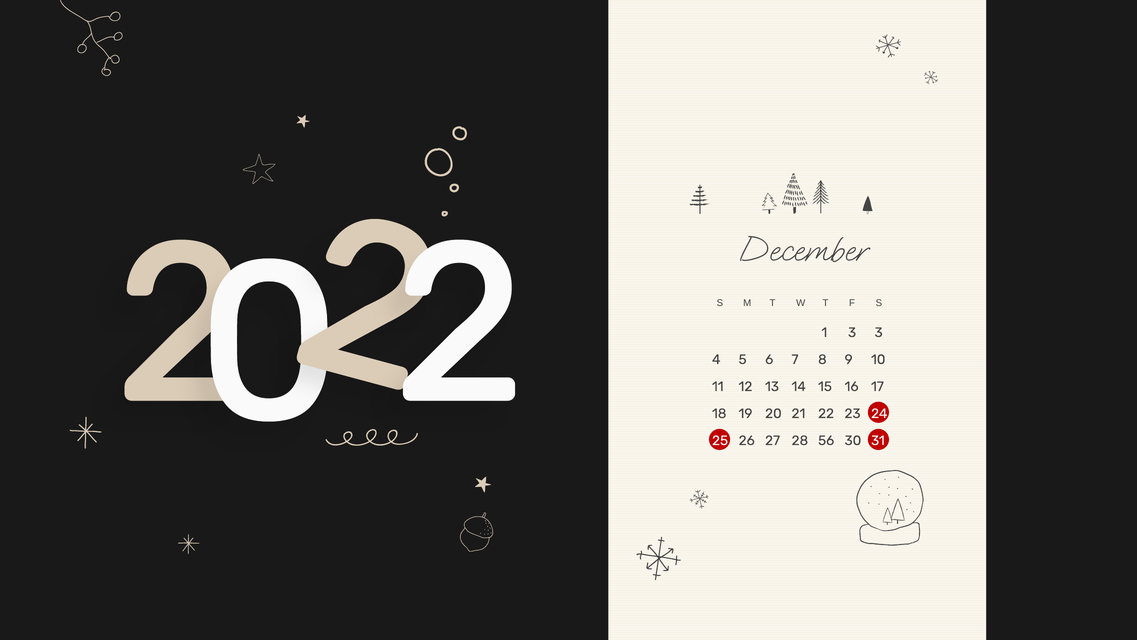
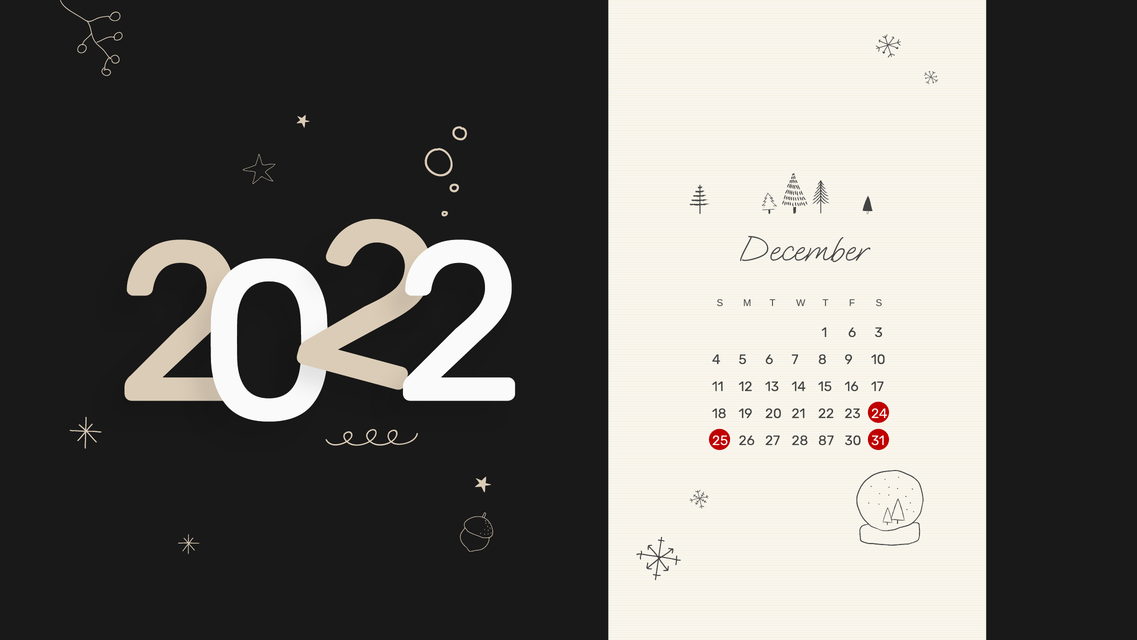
1 3: 3 -> 6
56: 56 -> 87
